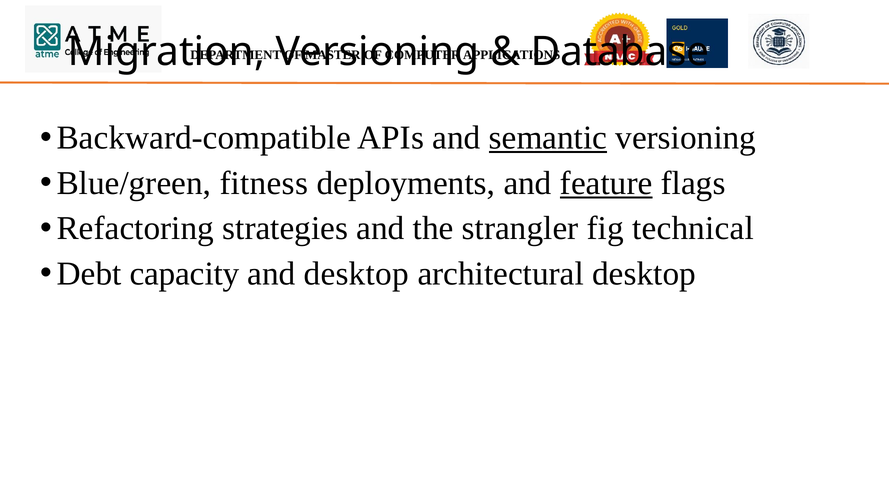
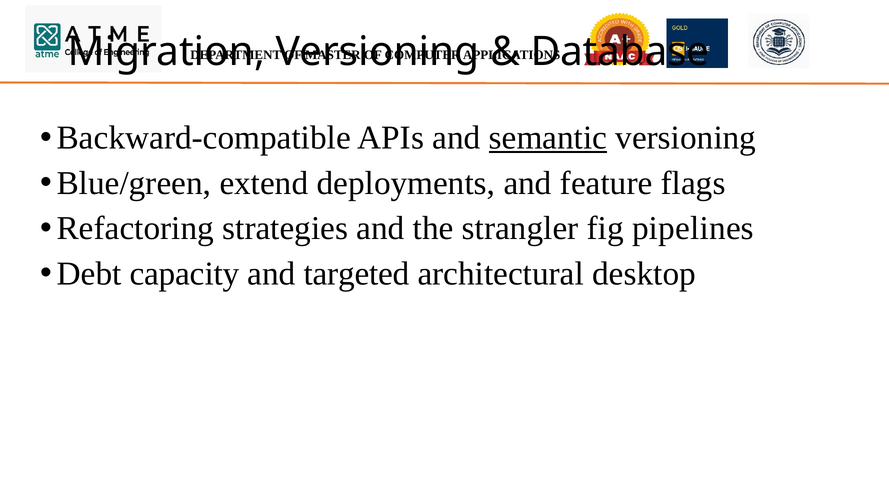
fitness: fitness -> extend
feature underline: present -> none
technical: technical -> pipelines
and desktop: desktop -> targeted
